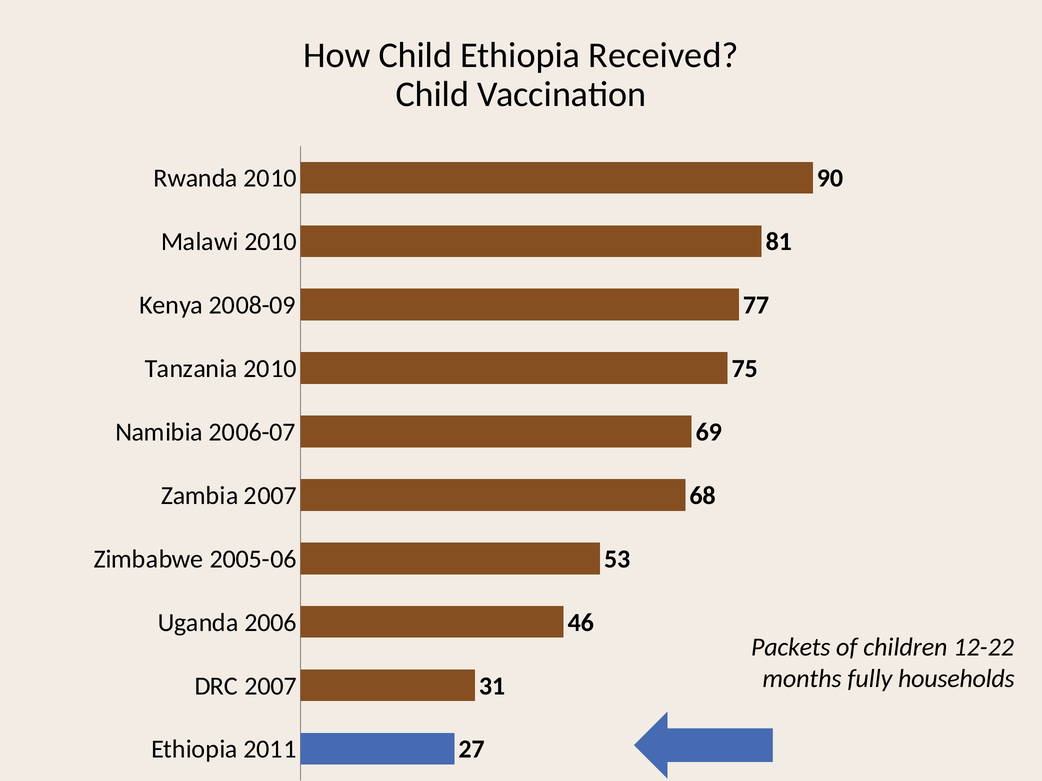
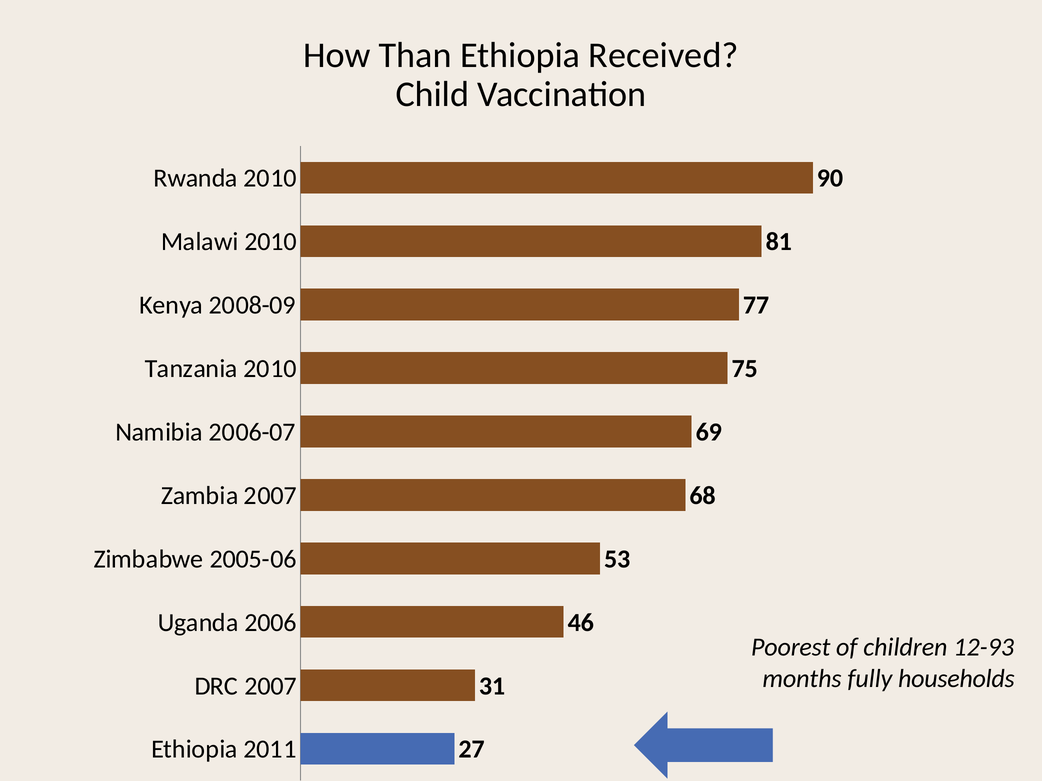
How Child: Child -> Than
Packets: Packets -> Poorest
12-22: 12-22 -> 12-93
